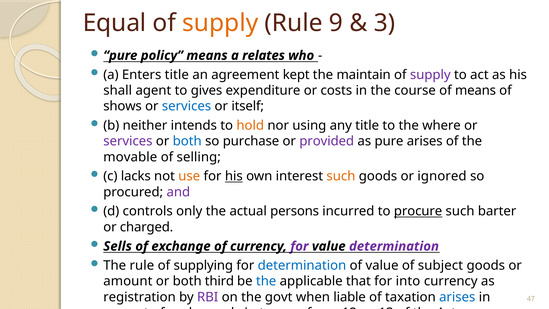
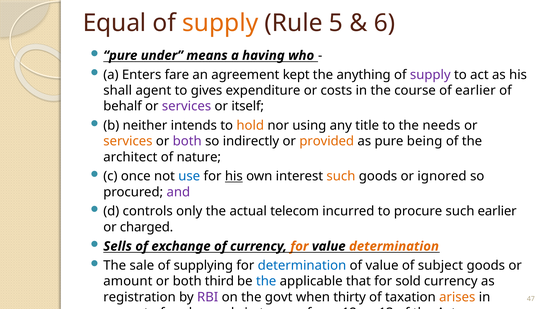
9: 9 -> 5
3: 3 -> 6
policy: policy -> under
relates: relates -> having
Enters title: title -> fare
maintain: maintain -> anything
of means: means -> earlier
shows: shows -> behalf
services at (187, 106) colour: blue -> purple
where: where -> needs
services at (128, 141) colour: purple -> orange
both at (187, 141) colour: blue -> purple
purchase: purchase -> indirectly
provided colour: purple -> orange
pure arises: arises -> being
movable: movable -> architect
selling: selling -> nature
lacks: lacks -> once
use colour: orange -> blue
persons: persons -> telecom
procure underline: present -> none
such barter: barter -> earlier
for at (299, 246) colour: purple -> orange
determination at (394, 246) colour: purple -> orange
The rule: rule -> sale
into: into -> sold
liable: liable -> thirty
arises at (457, 297) colour: blue -> orange
